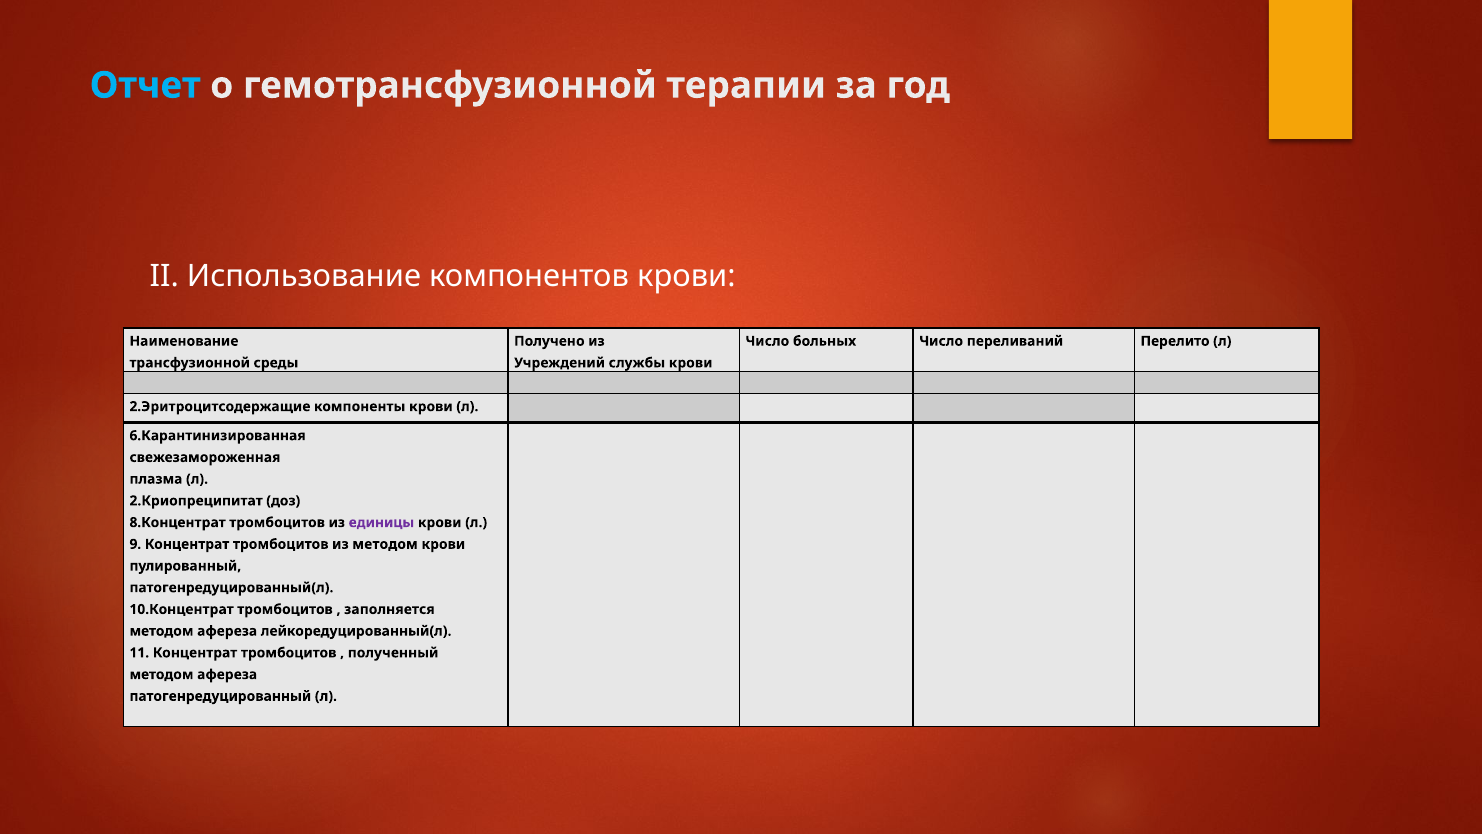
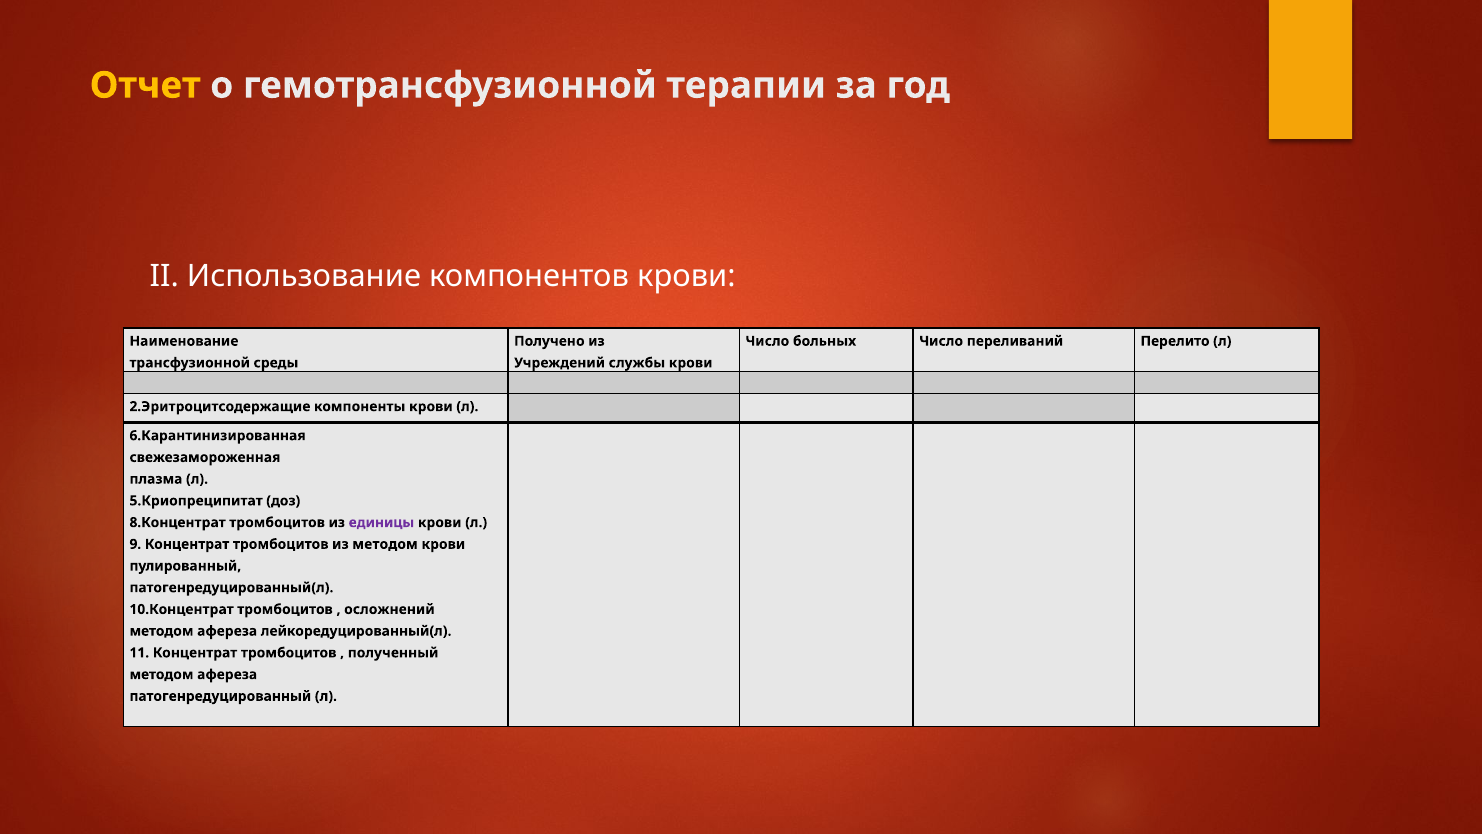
Отчет colour: light blue -> yellow
2.Криопреципитат: 2.Криопреципитат -> 5.Криопреципитат
заполняется: заполняется -> осложнений
